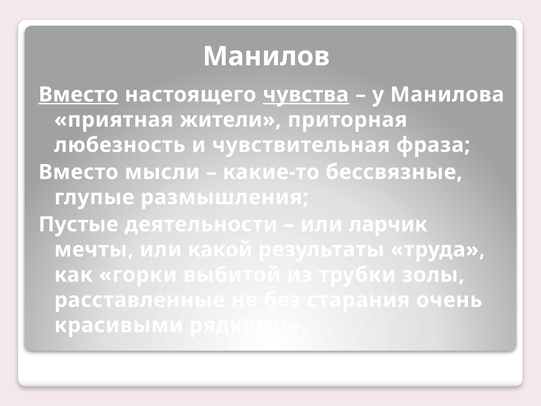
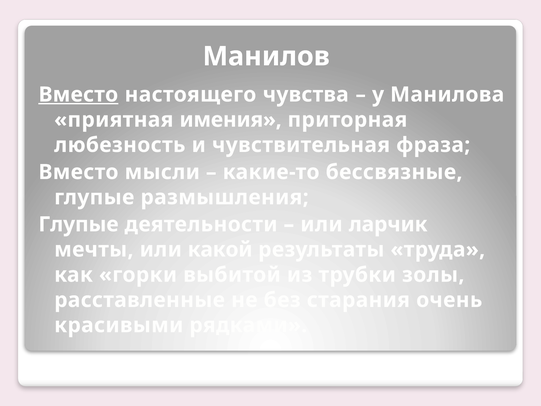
чувства underline: present -> none
жители: жители -> имения
Пустые at (78, 224): Пустые -> Глупые
